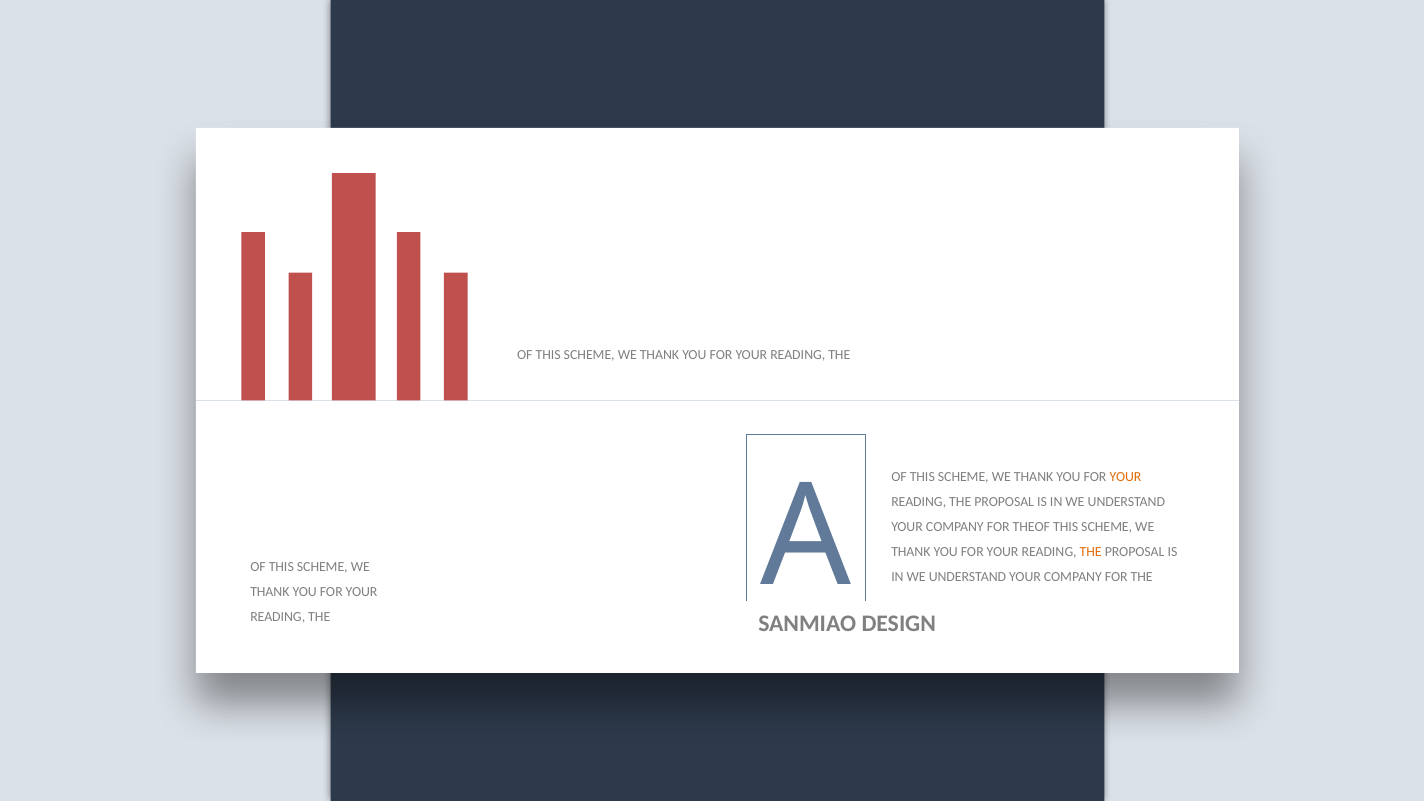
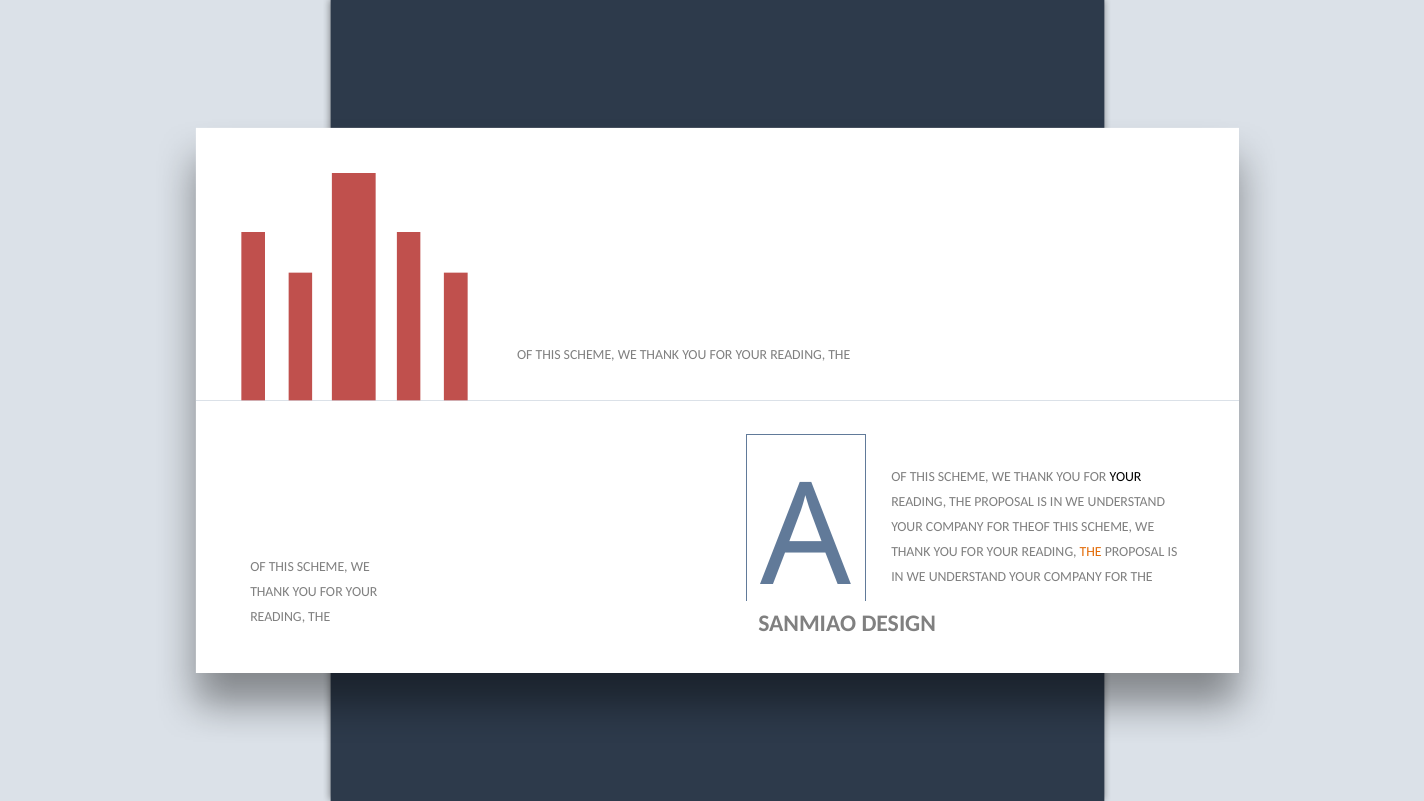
YOUR at (1126, 477) colour: orange -> black
